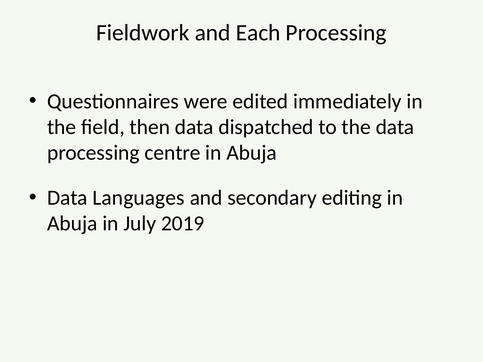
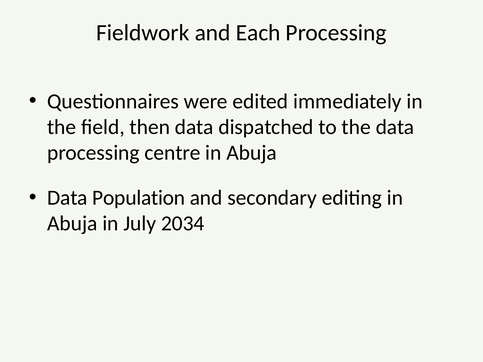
Languages: Languages -> Population
2019: 2019 -> 2034
